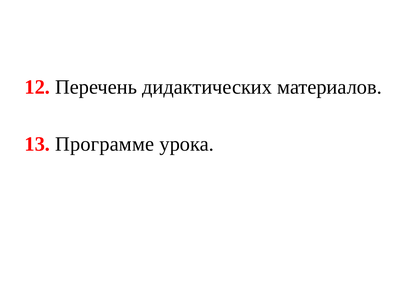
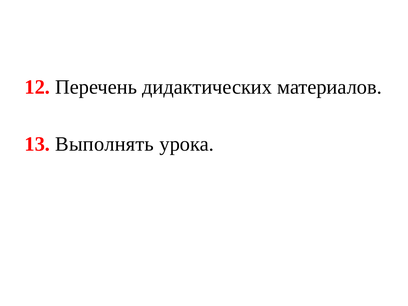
Программе: Программе -> Выполнять
